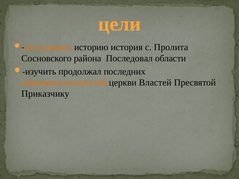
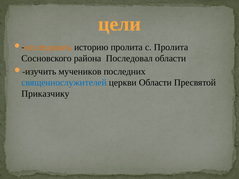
историю история: история -> пролита
продолжал: продолжал -> мучеников
священнослужителей colour: orange -> blue
церкви Властей: Властей -> Области
